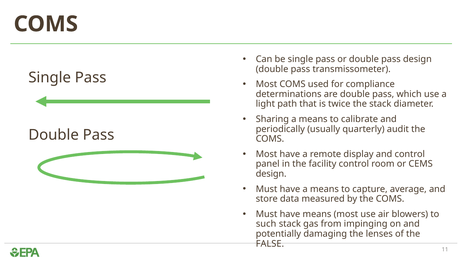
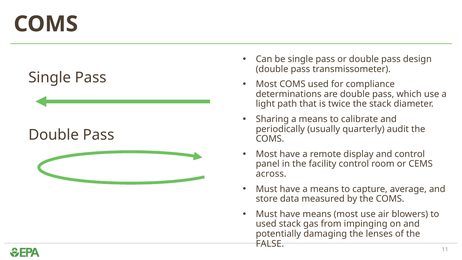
design at (271, 174): design -> across
such at (266, 224): such -> used
